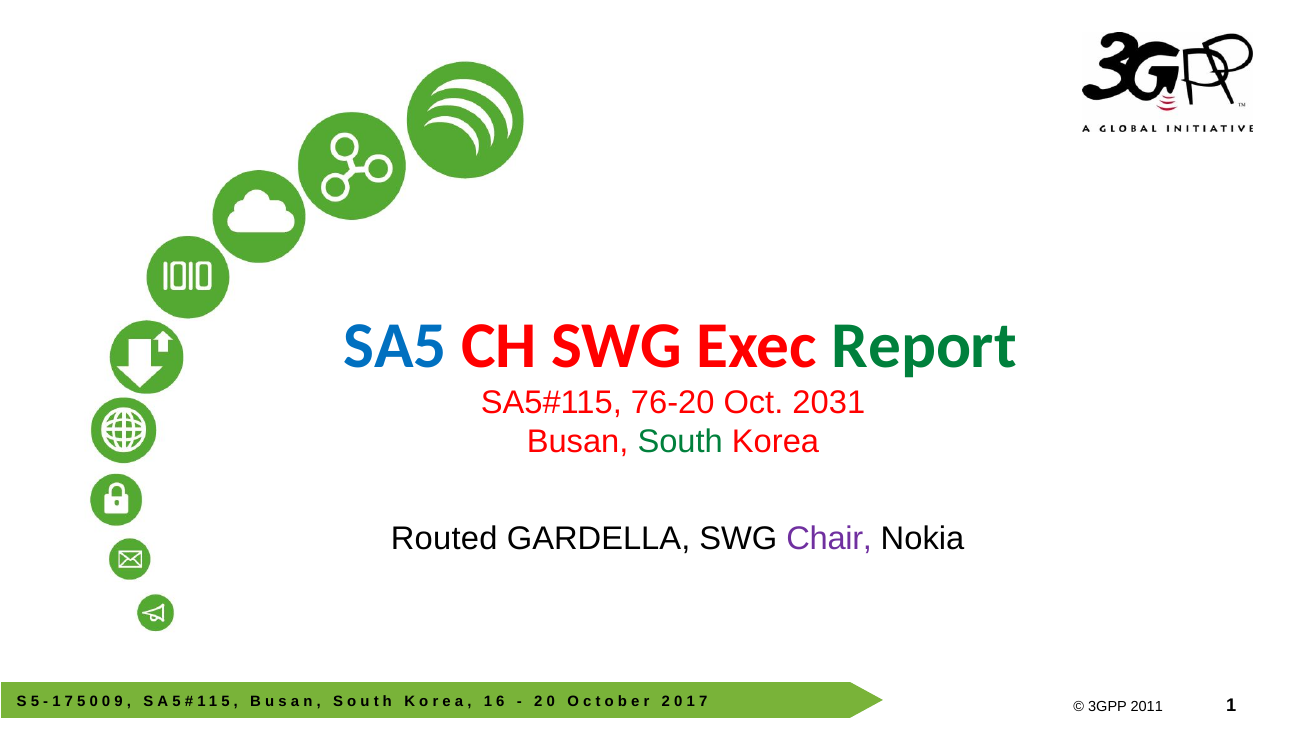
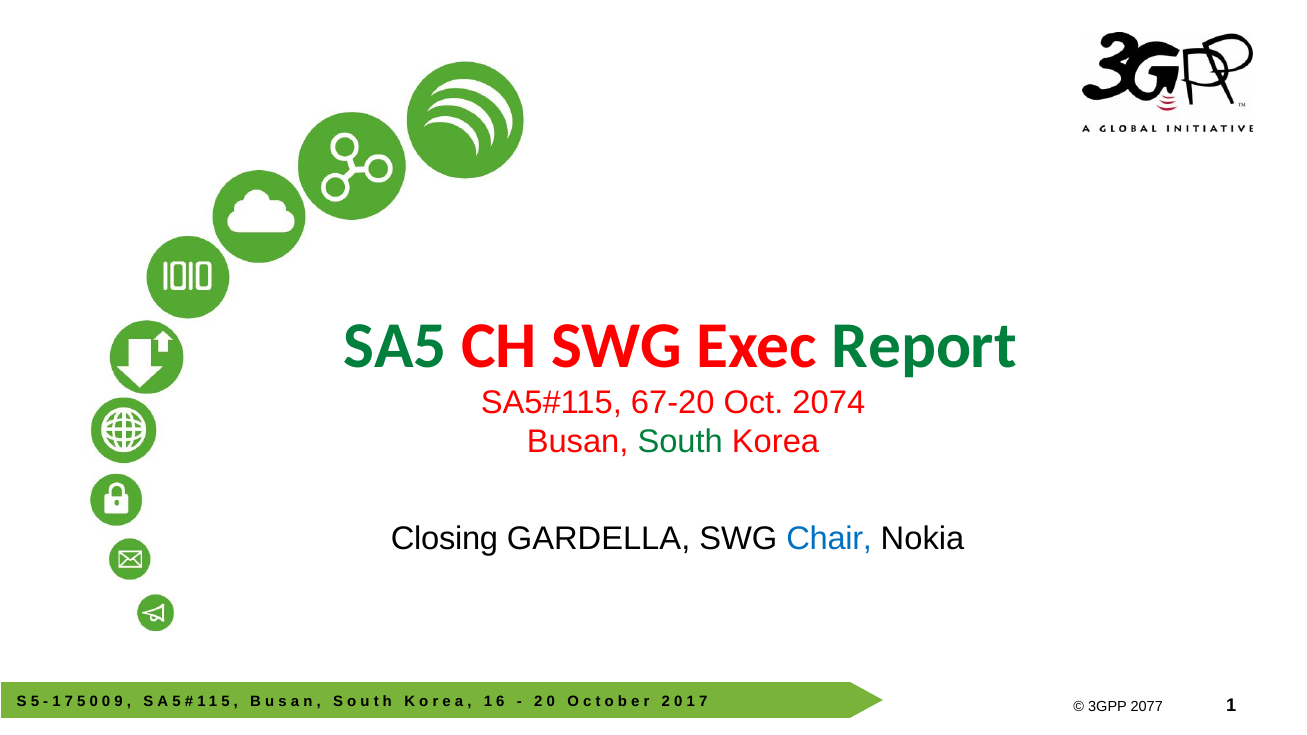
SA5 colour: blue -> green
76-20: 76-20 -> 67-20
2031: 2031 -> 2074
Routed: Routed -> Closing
Chair colour: purple -> blue
2011: 2011 -> 2077
